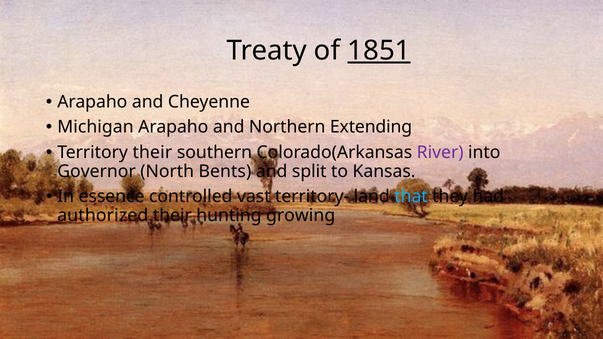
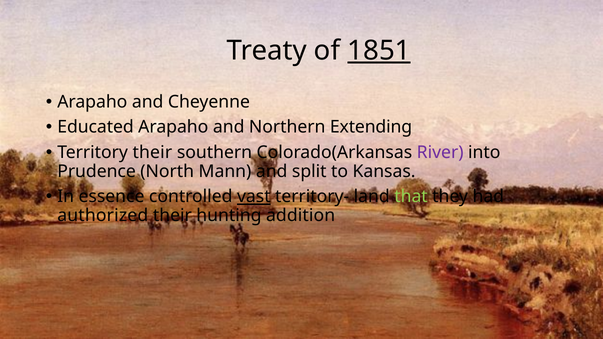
Michigan: Michigan -> Educated
Governor: Governor -> Prudence
Bents: Bents -> Mann
vast underline: none -> present
that colour: light blue -> light green
growing: growing -> addition
